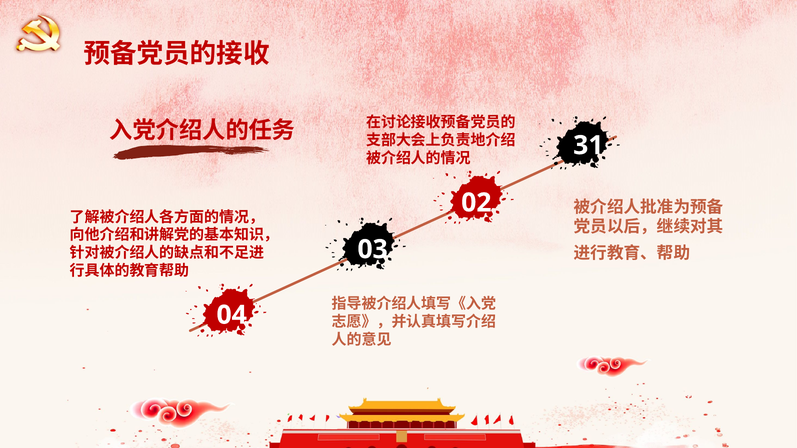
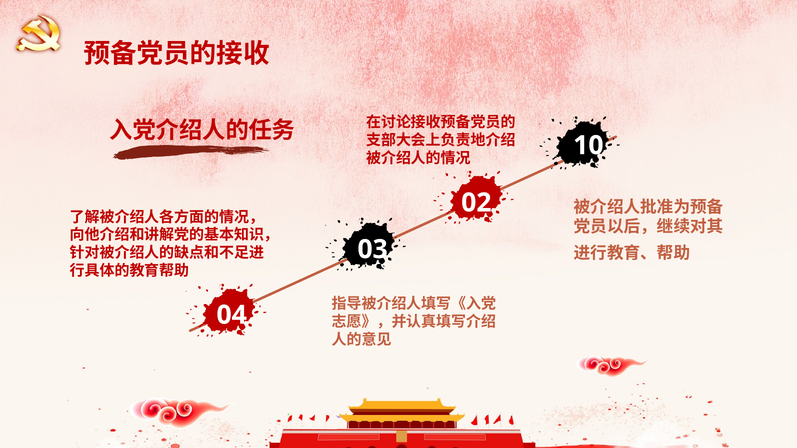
31: 31 -> 10
